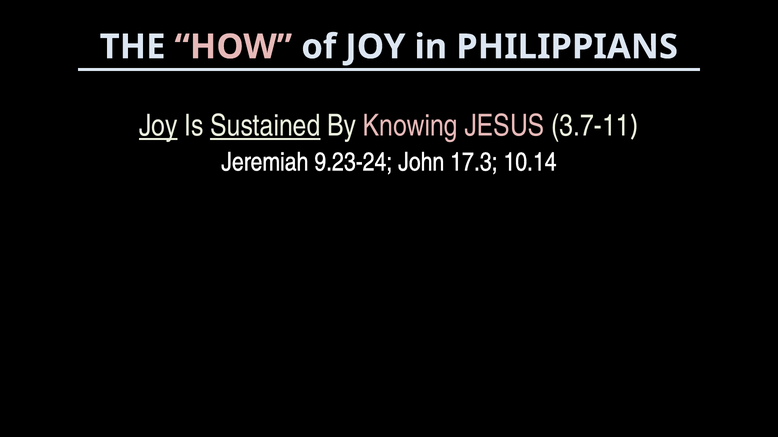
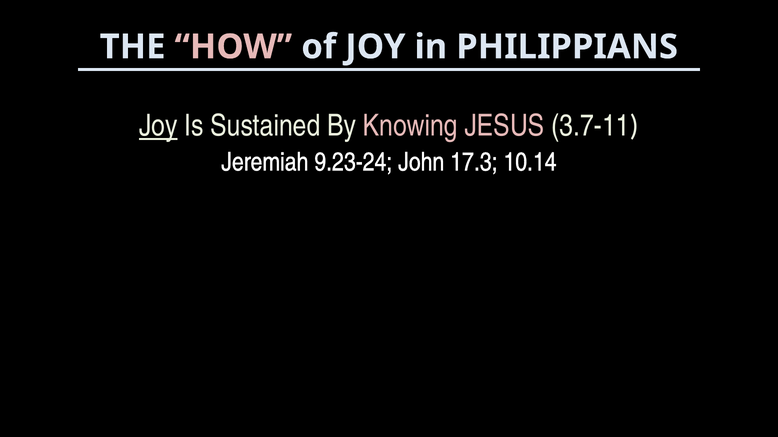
Sustained underline: present -> none
